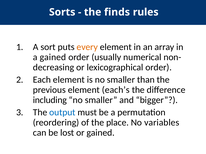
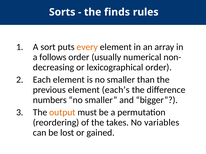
a gained: gained -> follows
including: including -> numbers
output colour: blue -> orange
place: place -> takes
